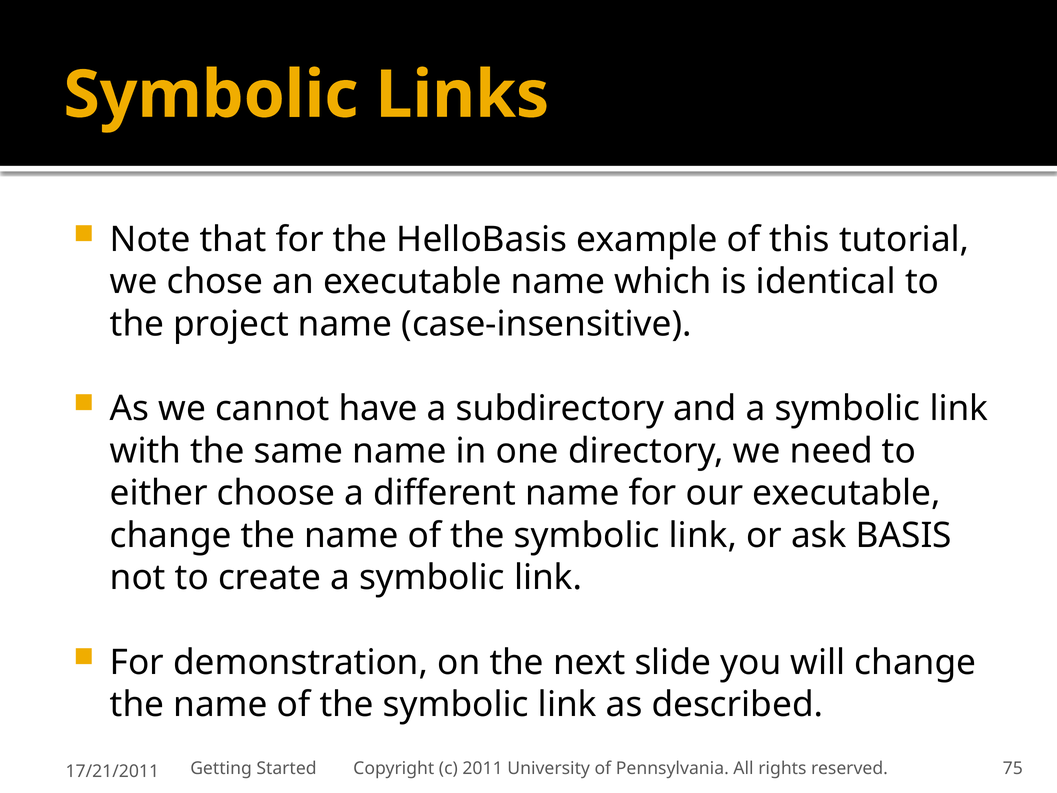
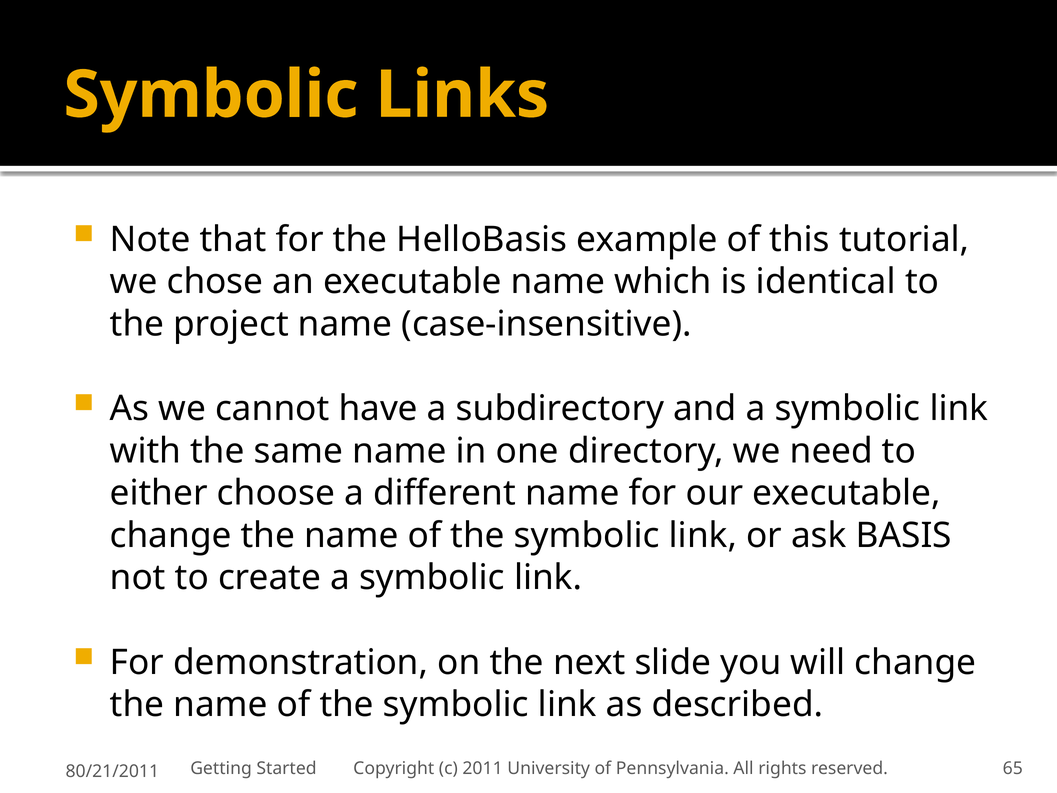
75: 75 -> 65
17/21/2011: 17/21/2011 -> 80/21/2011
